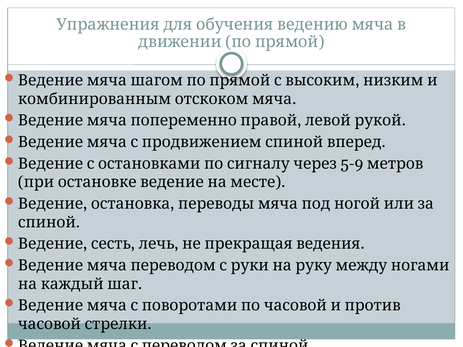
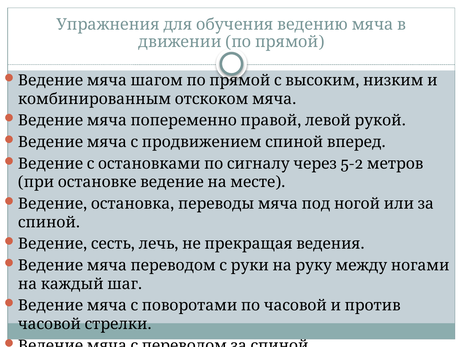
5-9: 5-9 -> 5-2
